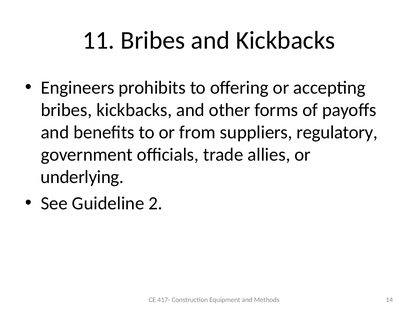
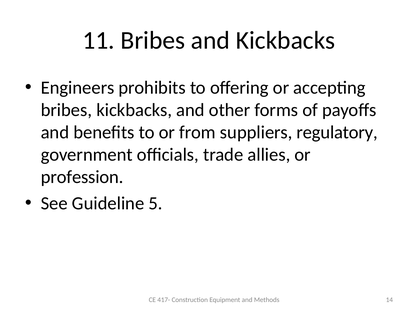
underlying: underlying -> profession
2: 2 -> 5
